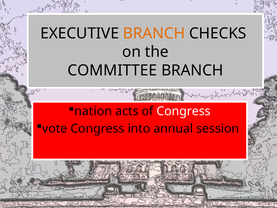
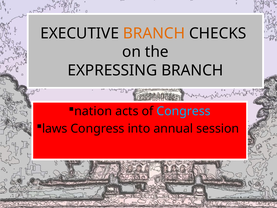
COMMITTEE: COMMITTEE -> EXPRESSING
Congress at (184, 111) colour: white -> light blue
vote: vote -> laws
